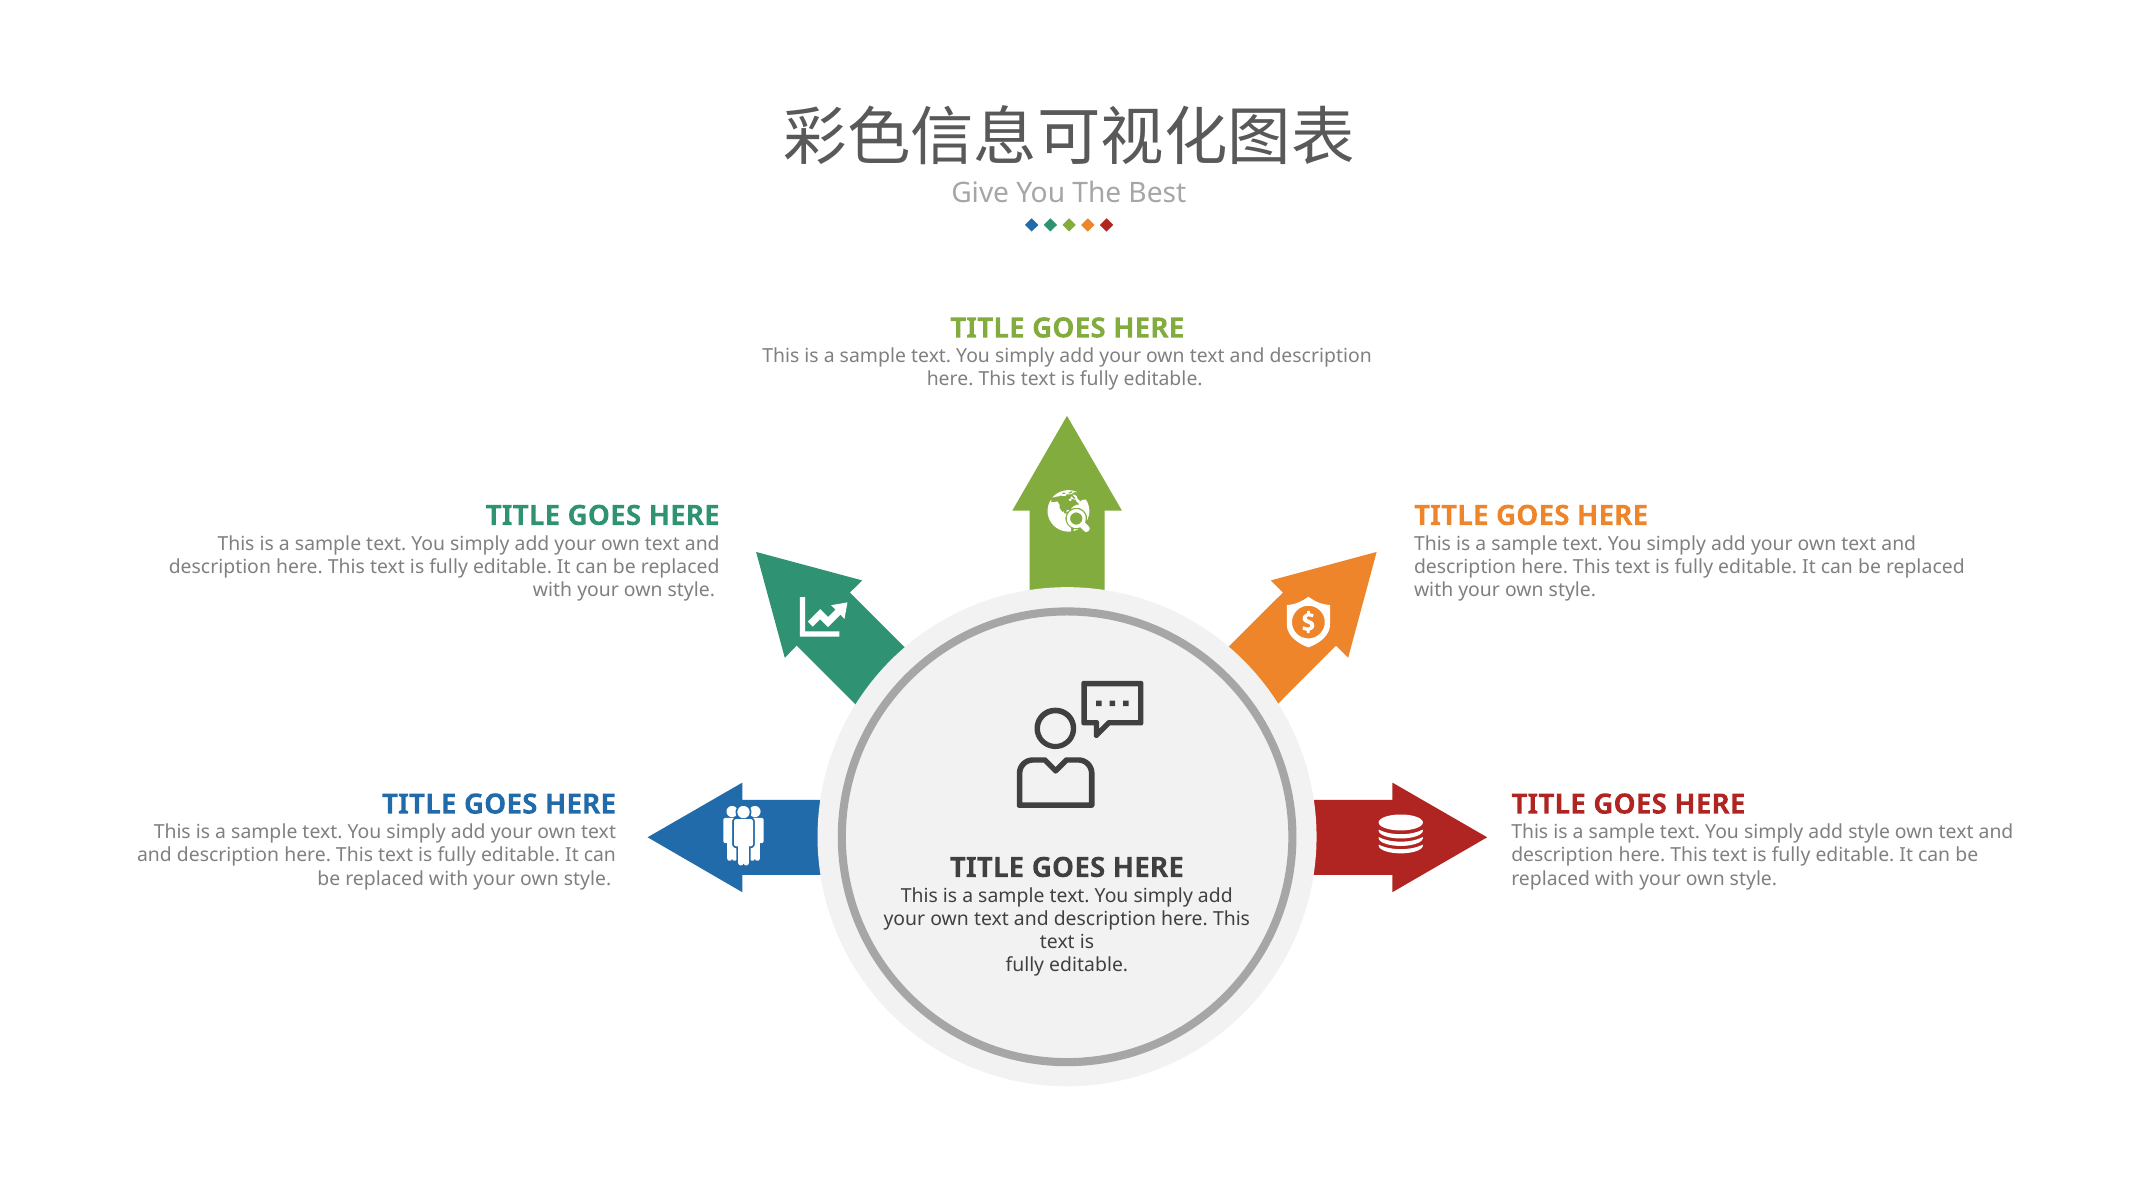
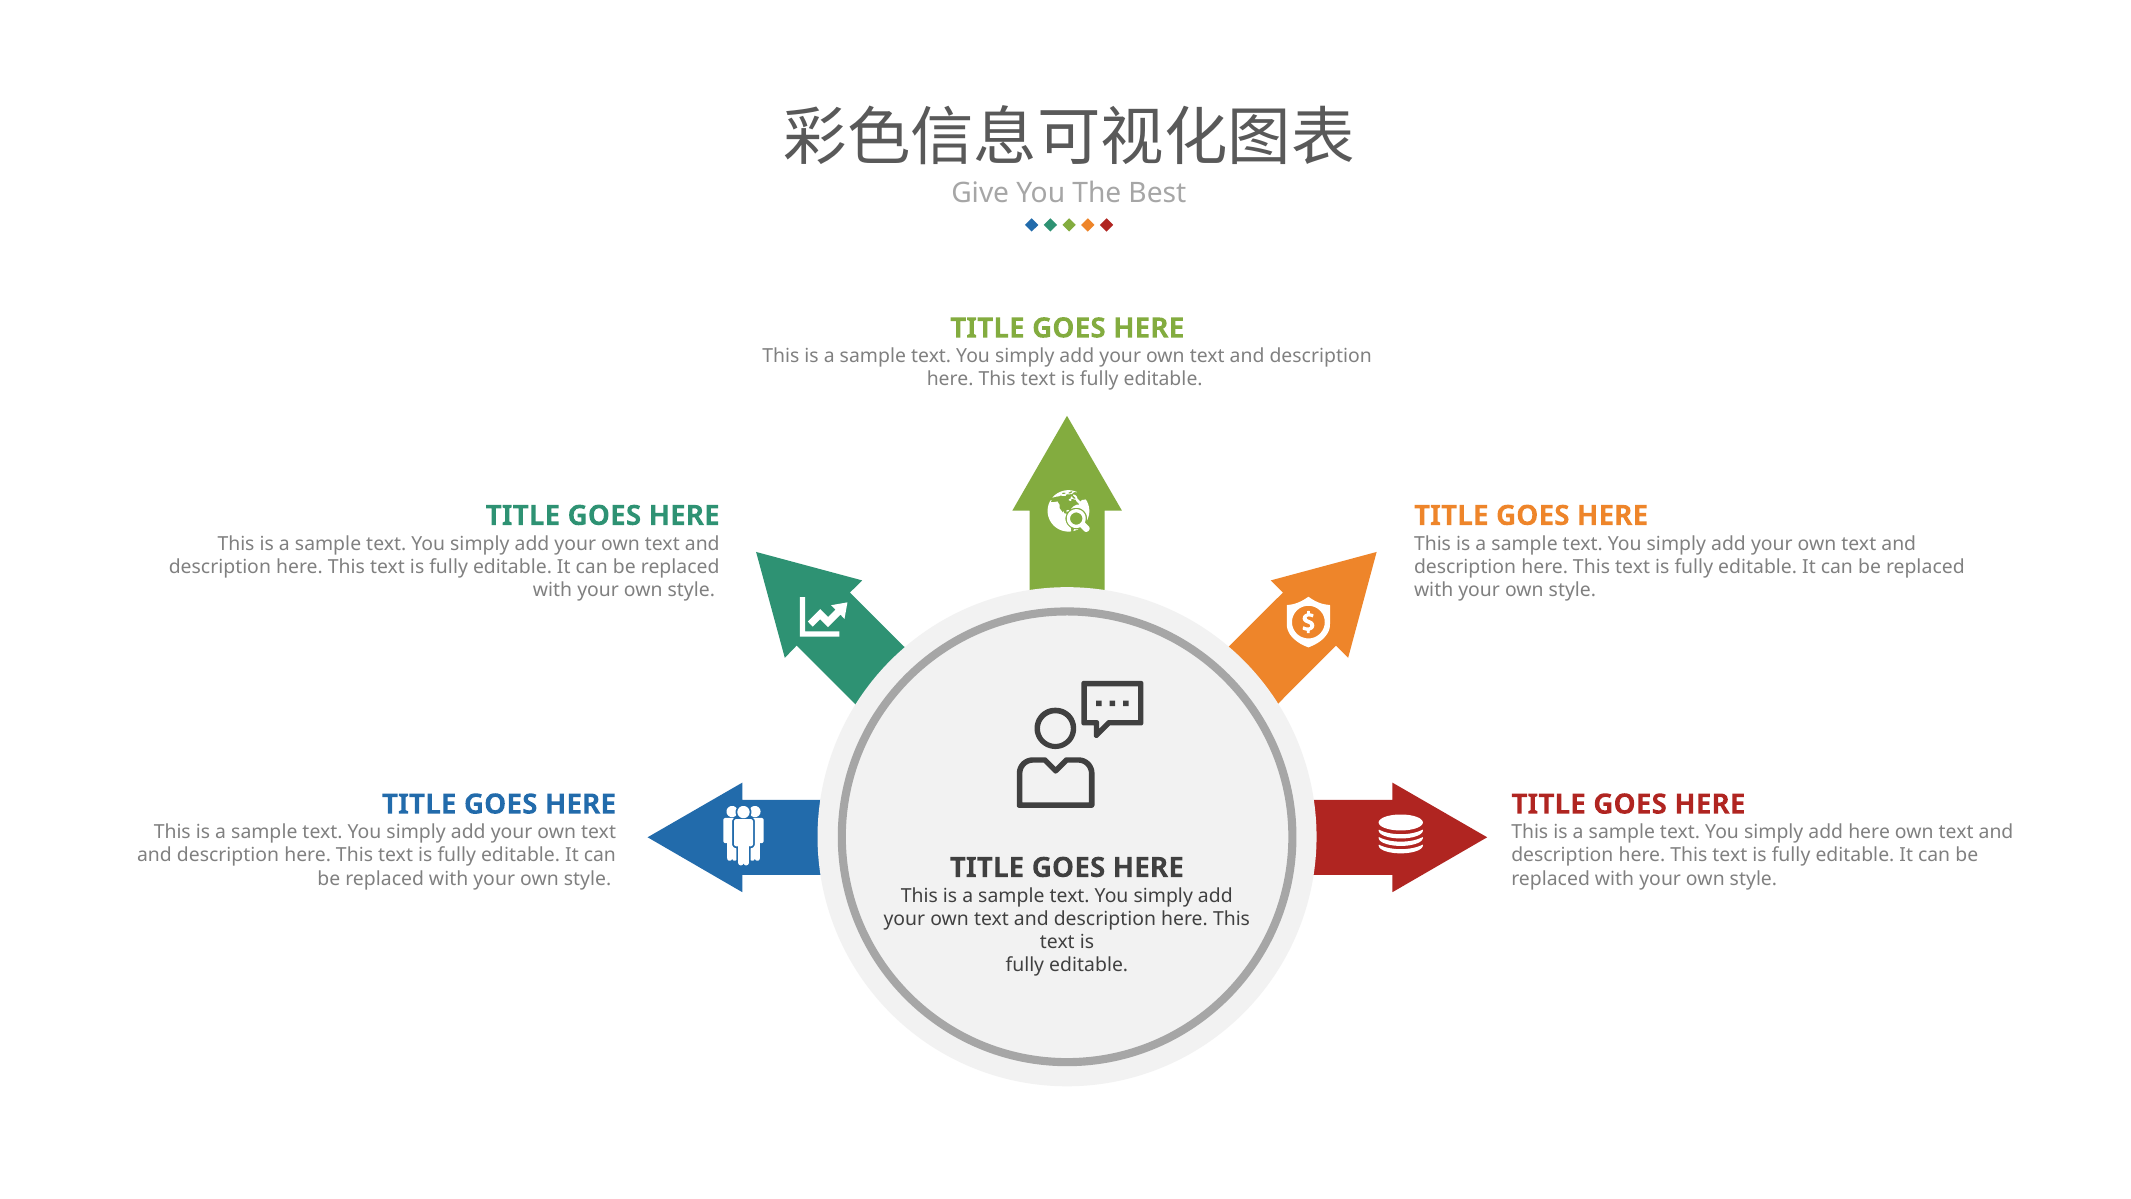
add style: style -> here
